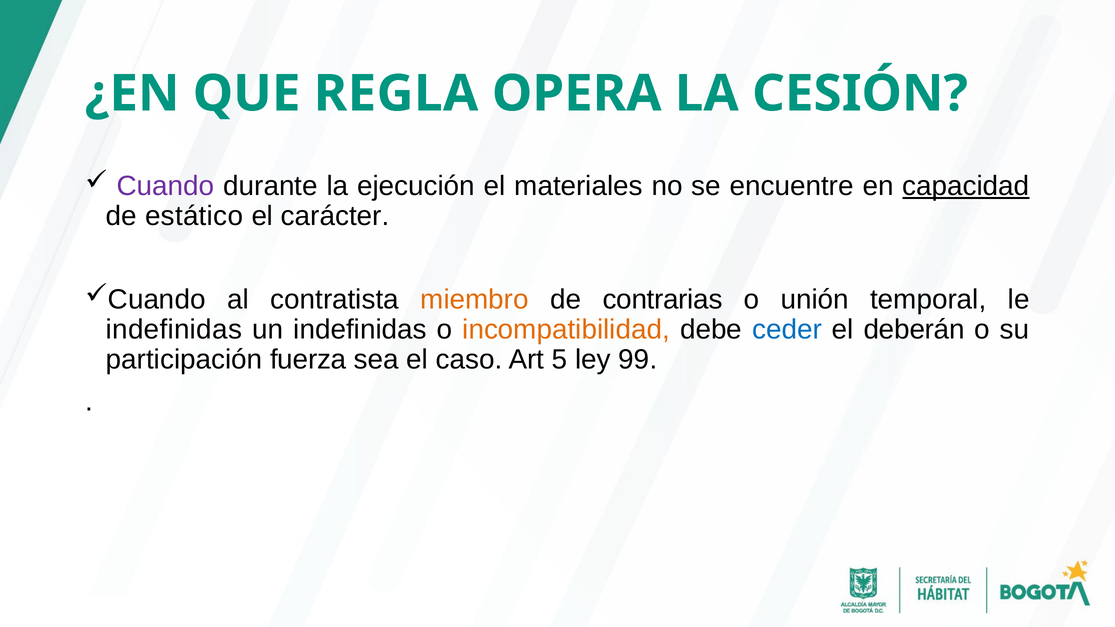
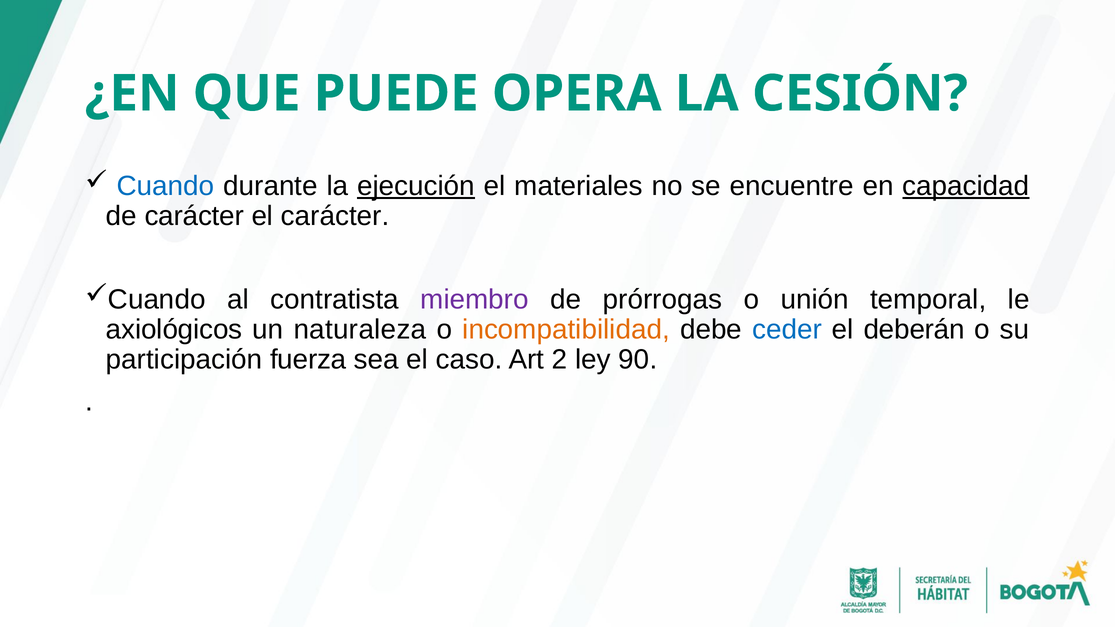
REGLA: REGLA -> PUEDE
Cuando colour: purple -> blue
ejecución underline: none -> present
de estático: estático -> carácter
miembro colour: orange -> purple
contrarias: contrarias -> prórrogas
indefinidas at (174, 330): indefinidas -> axiológicos
un indefinidas: indefinidas -> naturaleza
5: 5 -> 2
99: 99 -> 90
